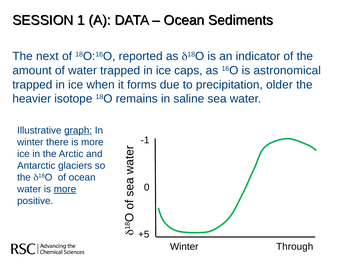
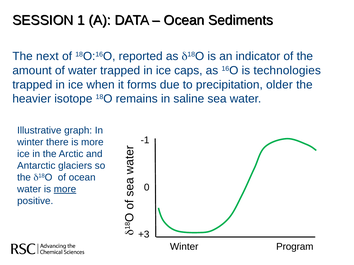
astronomical: astronomical -> technologies
graph underline: present -> none
+5: +5 -> +3
Through: Through -> Program
